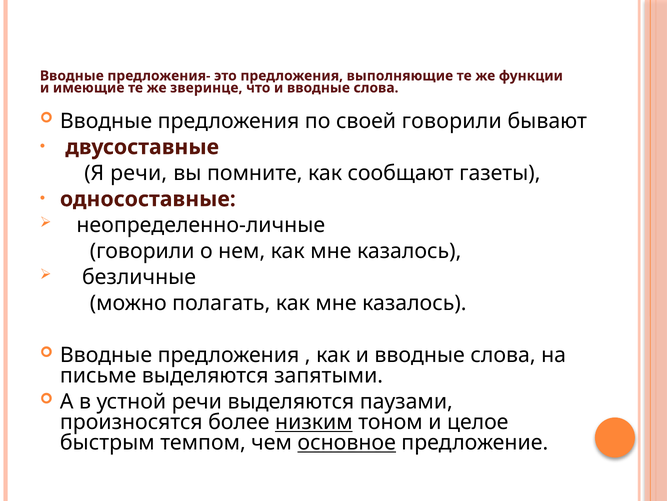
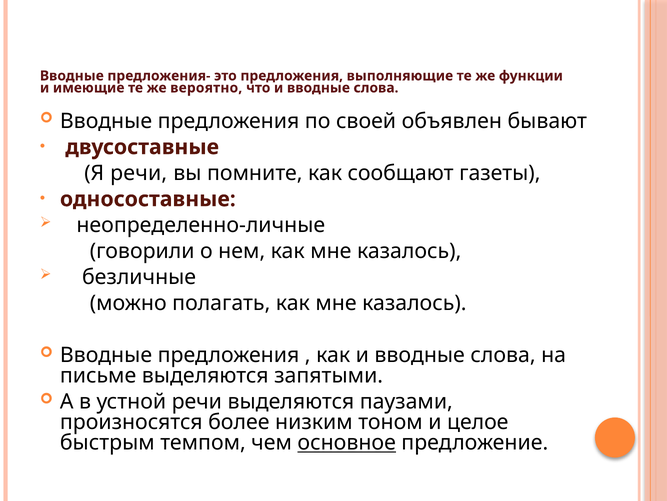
зверинце: зверинце -> вероятно
своей говорили: говорили -> объявлен
низким underline: present -> none
